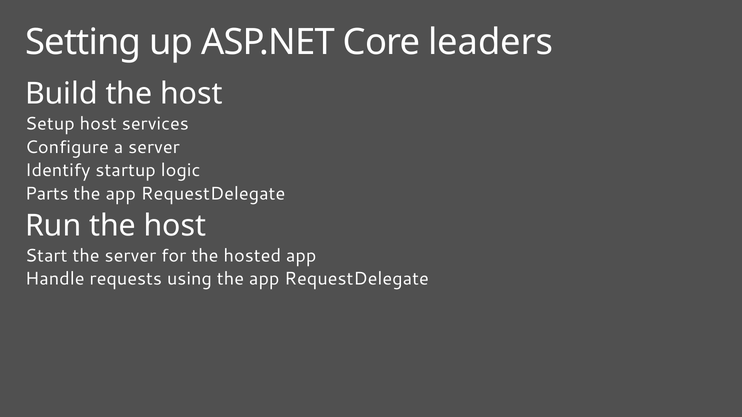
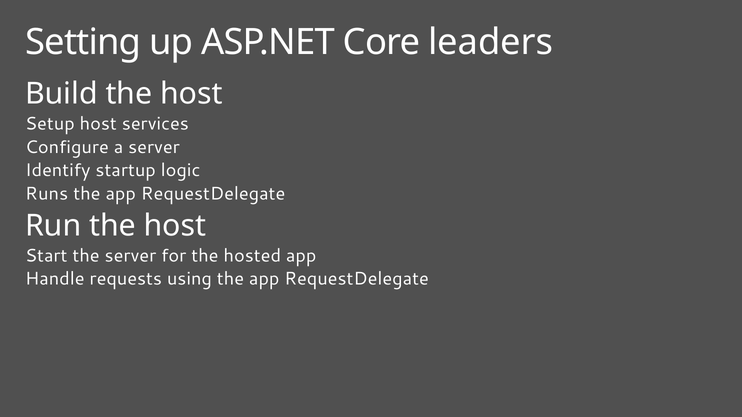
Parts: Parts -> Runs
